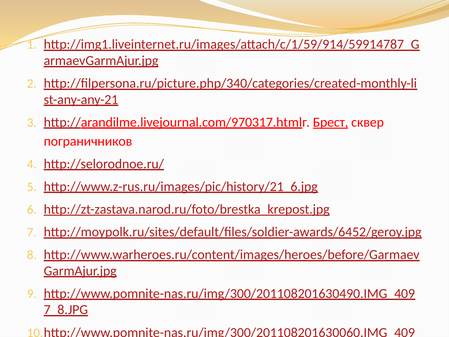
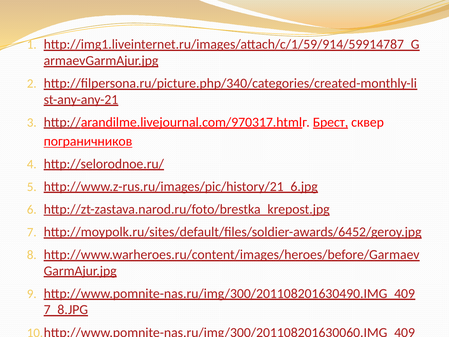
пограничников underline: none -> present
